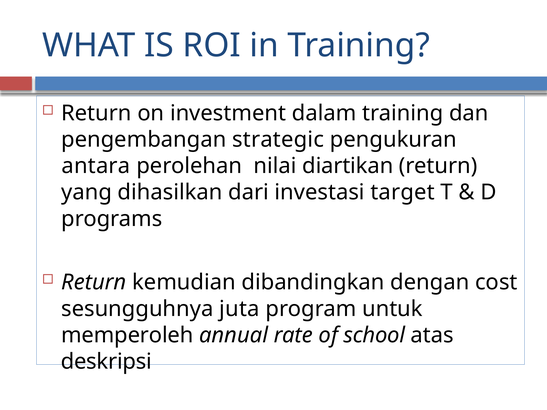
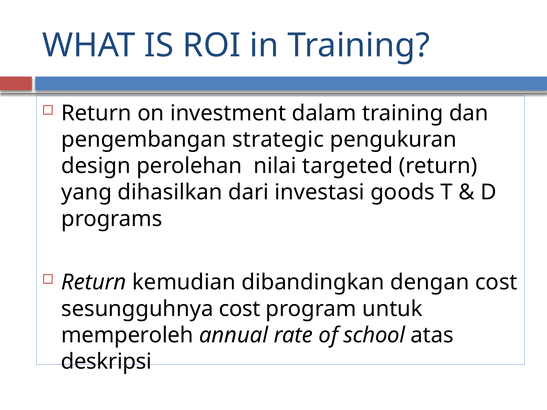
antara: antara -> design
diartikan: diartikan -> targeted
target: target -> goods
sesungguhnya juta: juta -> cost
